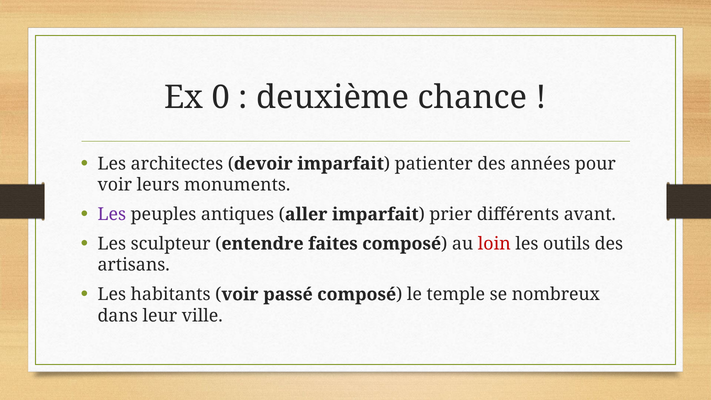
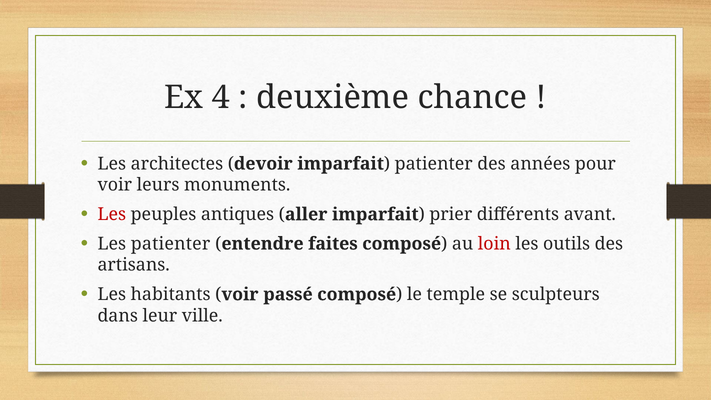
0: 0 -> 4
Les at (112, 214) colour: purple -> red
Les sculpteur: sculpteur -> patienter
nombreux: nombreux -> sculpteurs
